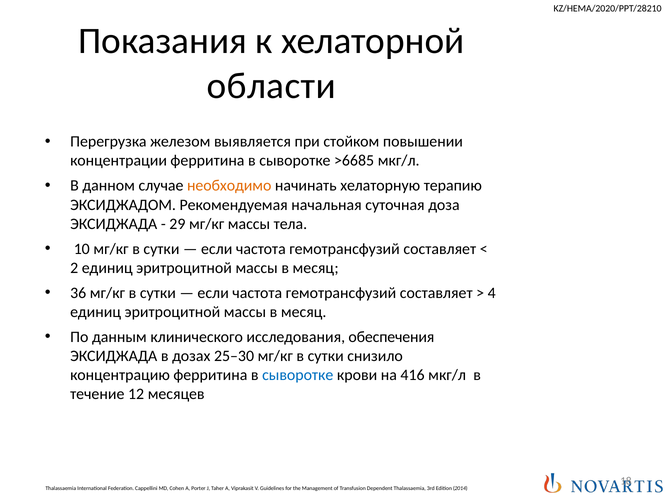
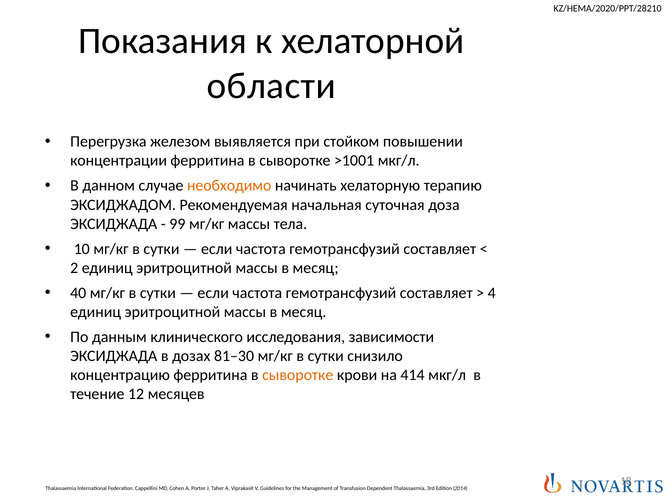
>6685: >6685 -> >1001
29: 29 -> 99
36: 36 -> 40
обеспечения: обеспечения -> зависимости
25–30: 25–30 -> 81–30
сыворотке at (298, 375) colour: blue -> orange
416: 416 -> 414
